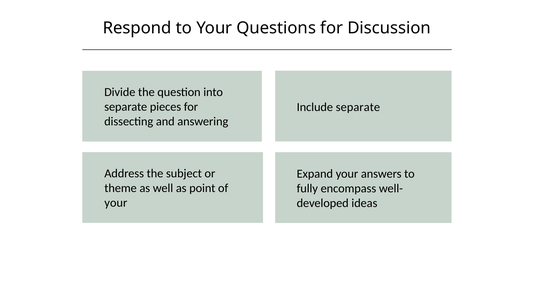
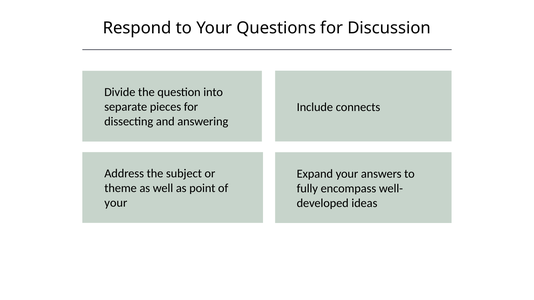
Include separate: separate -> connects
